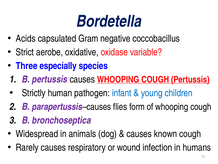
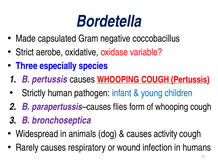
Acids: Acids -> Made
known: known -> activity
